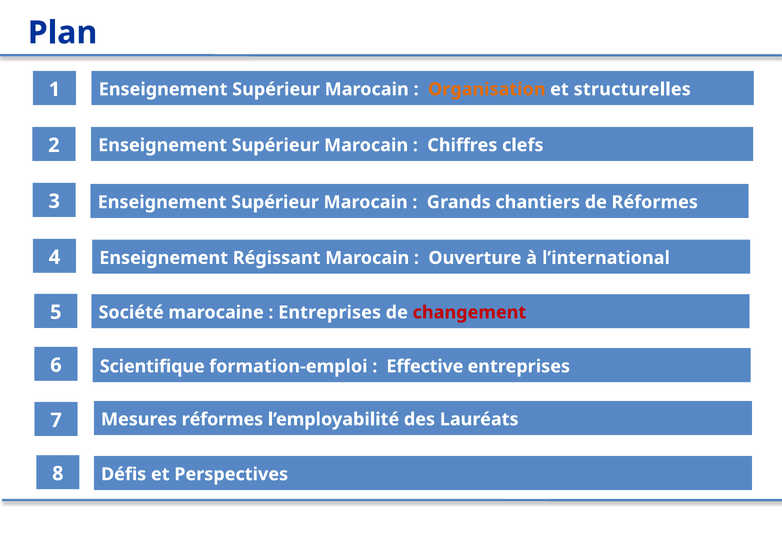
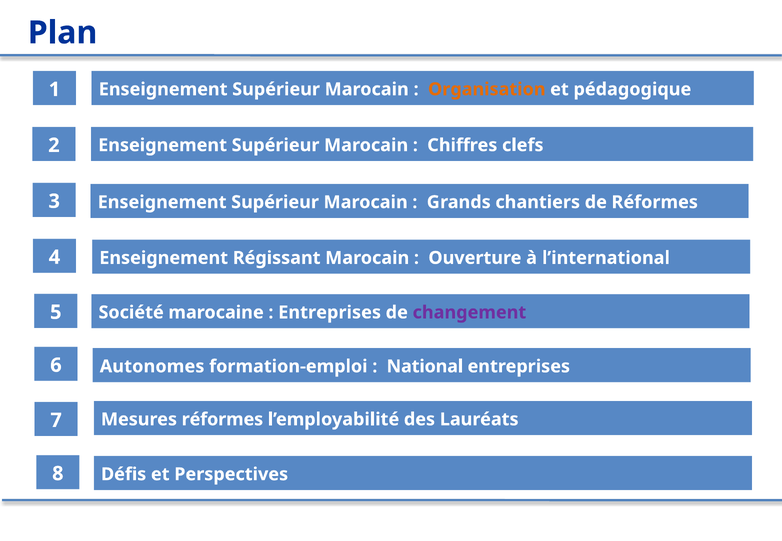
structurelles: structurelles -> pédagogique
changement colour: red -> purple
Scientifique: Scientifique -> Autonomes
Effective: Effective -> National
